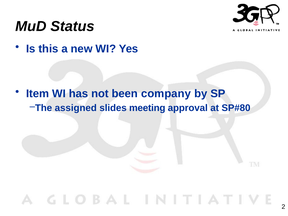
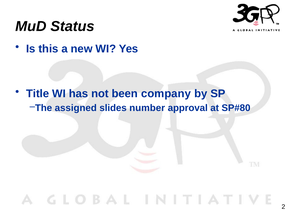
Item: Item -> Title
meeting: meeting -> number
